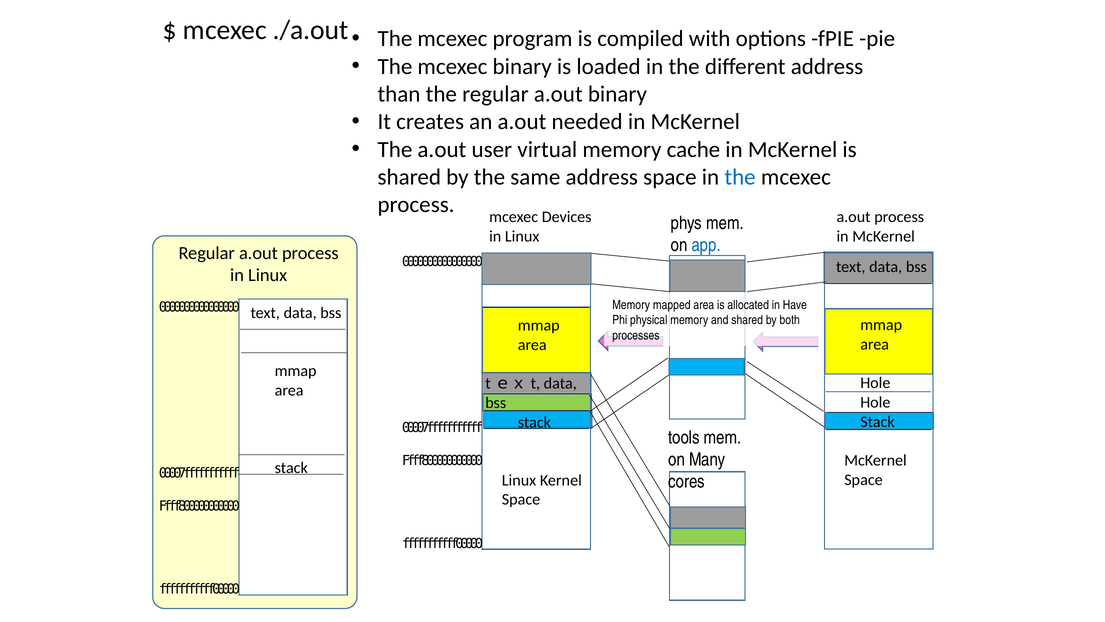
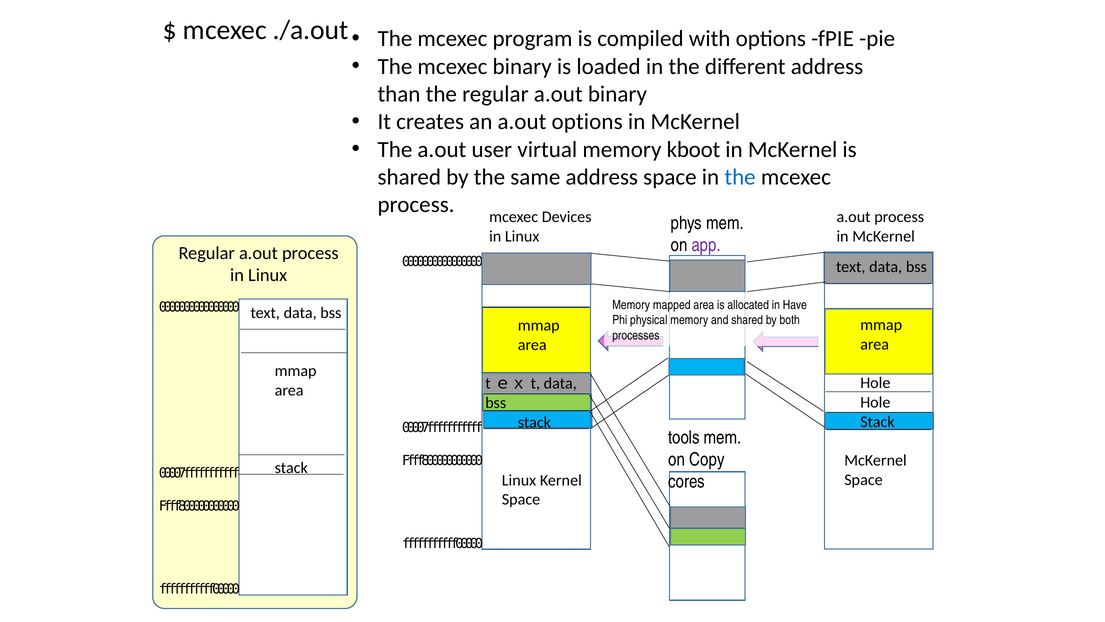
a.out needed: needed -> options
cache: cache -> kboot
app colour: blue -> purple
Many: Many -> Copy
